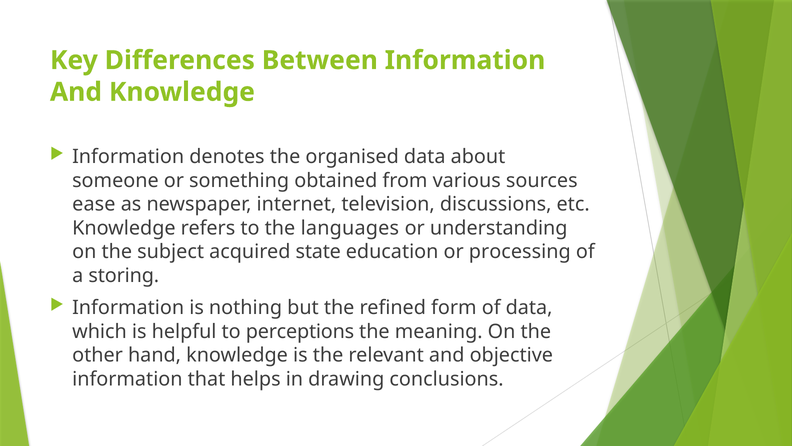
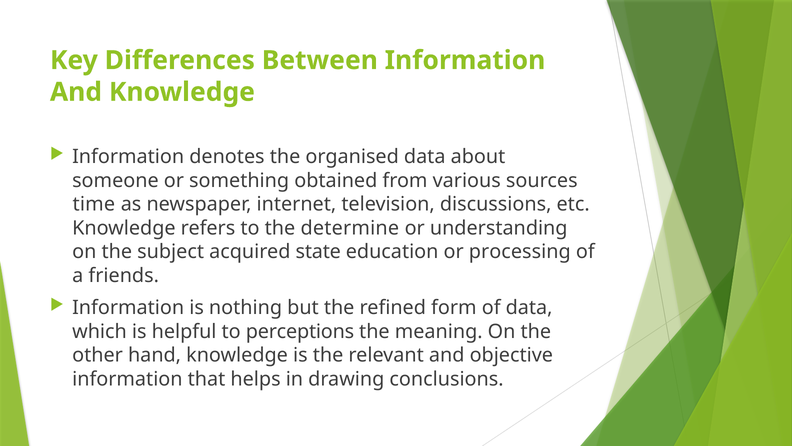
ease: ease -> time
languages: languages -> determine
storing: storing -> friends
